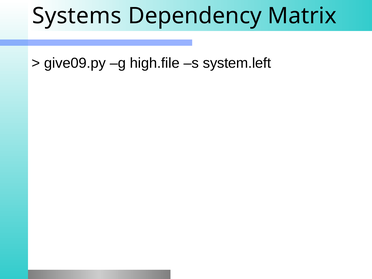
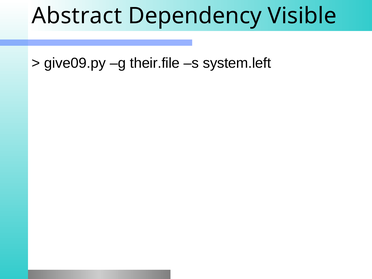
Systems: Systems -> Abstract
Matrix: Matrix -> Visible
high.file: high.file -> their.file
